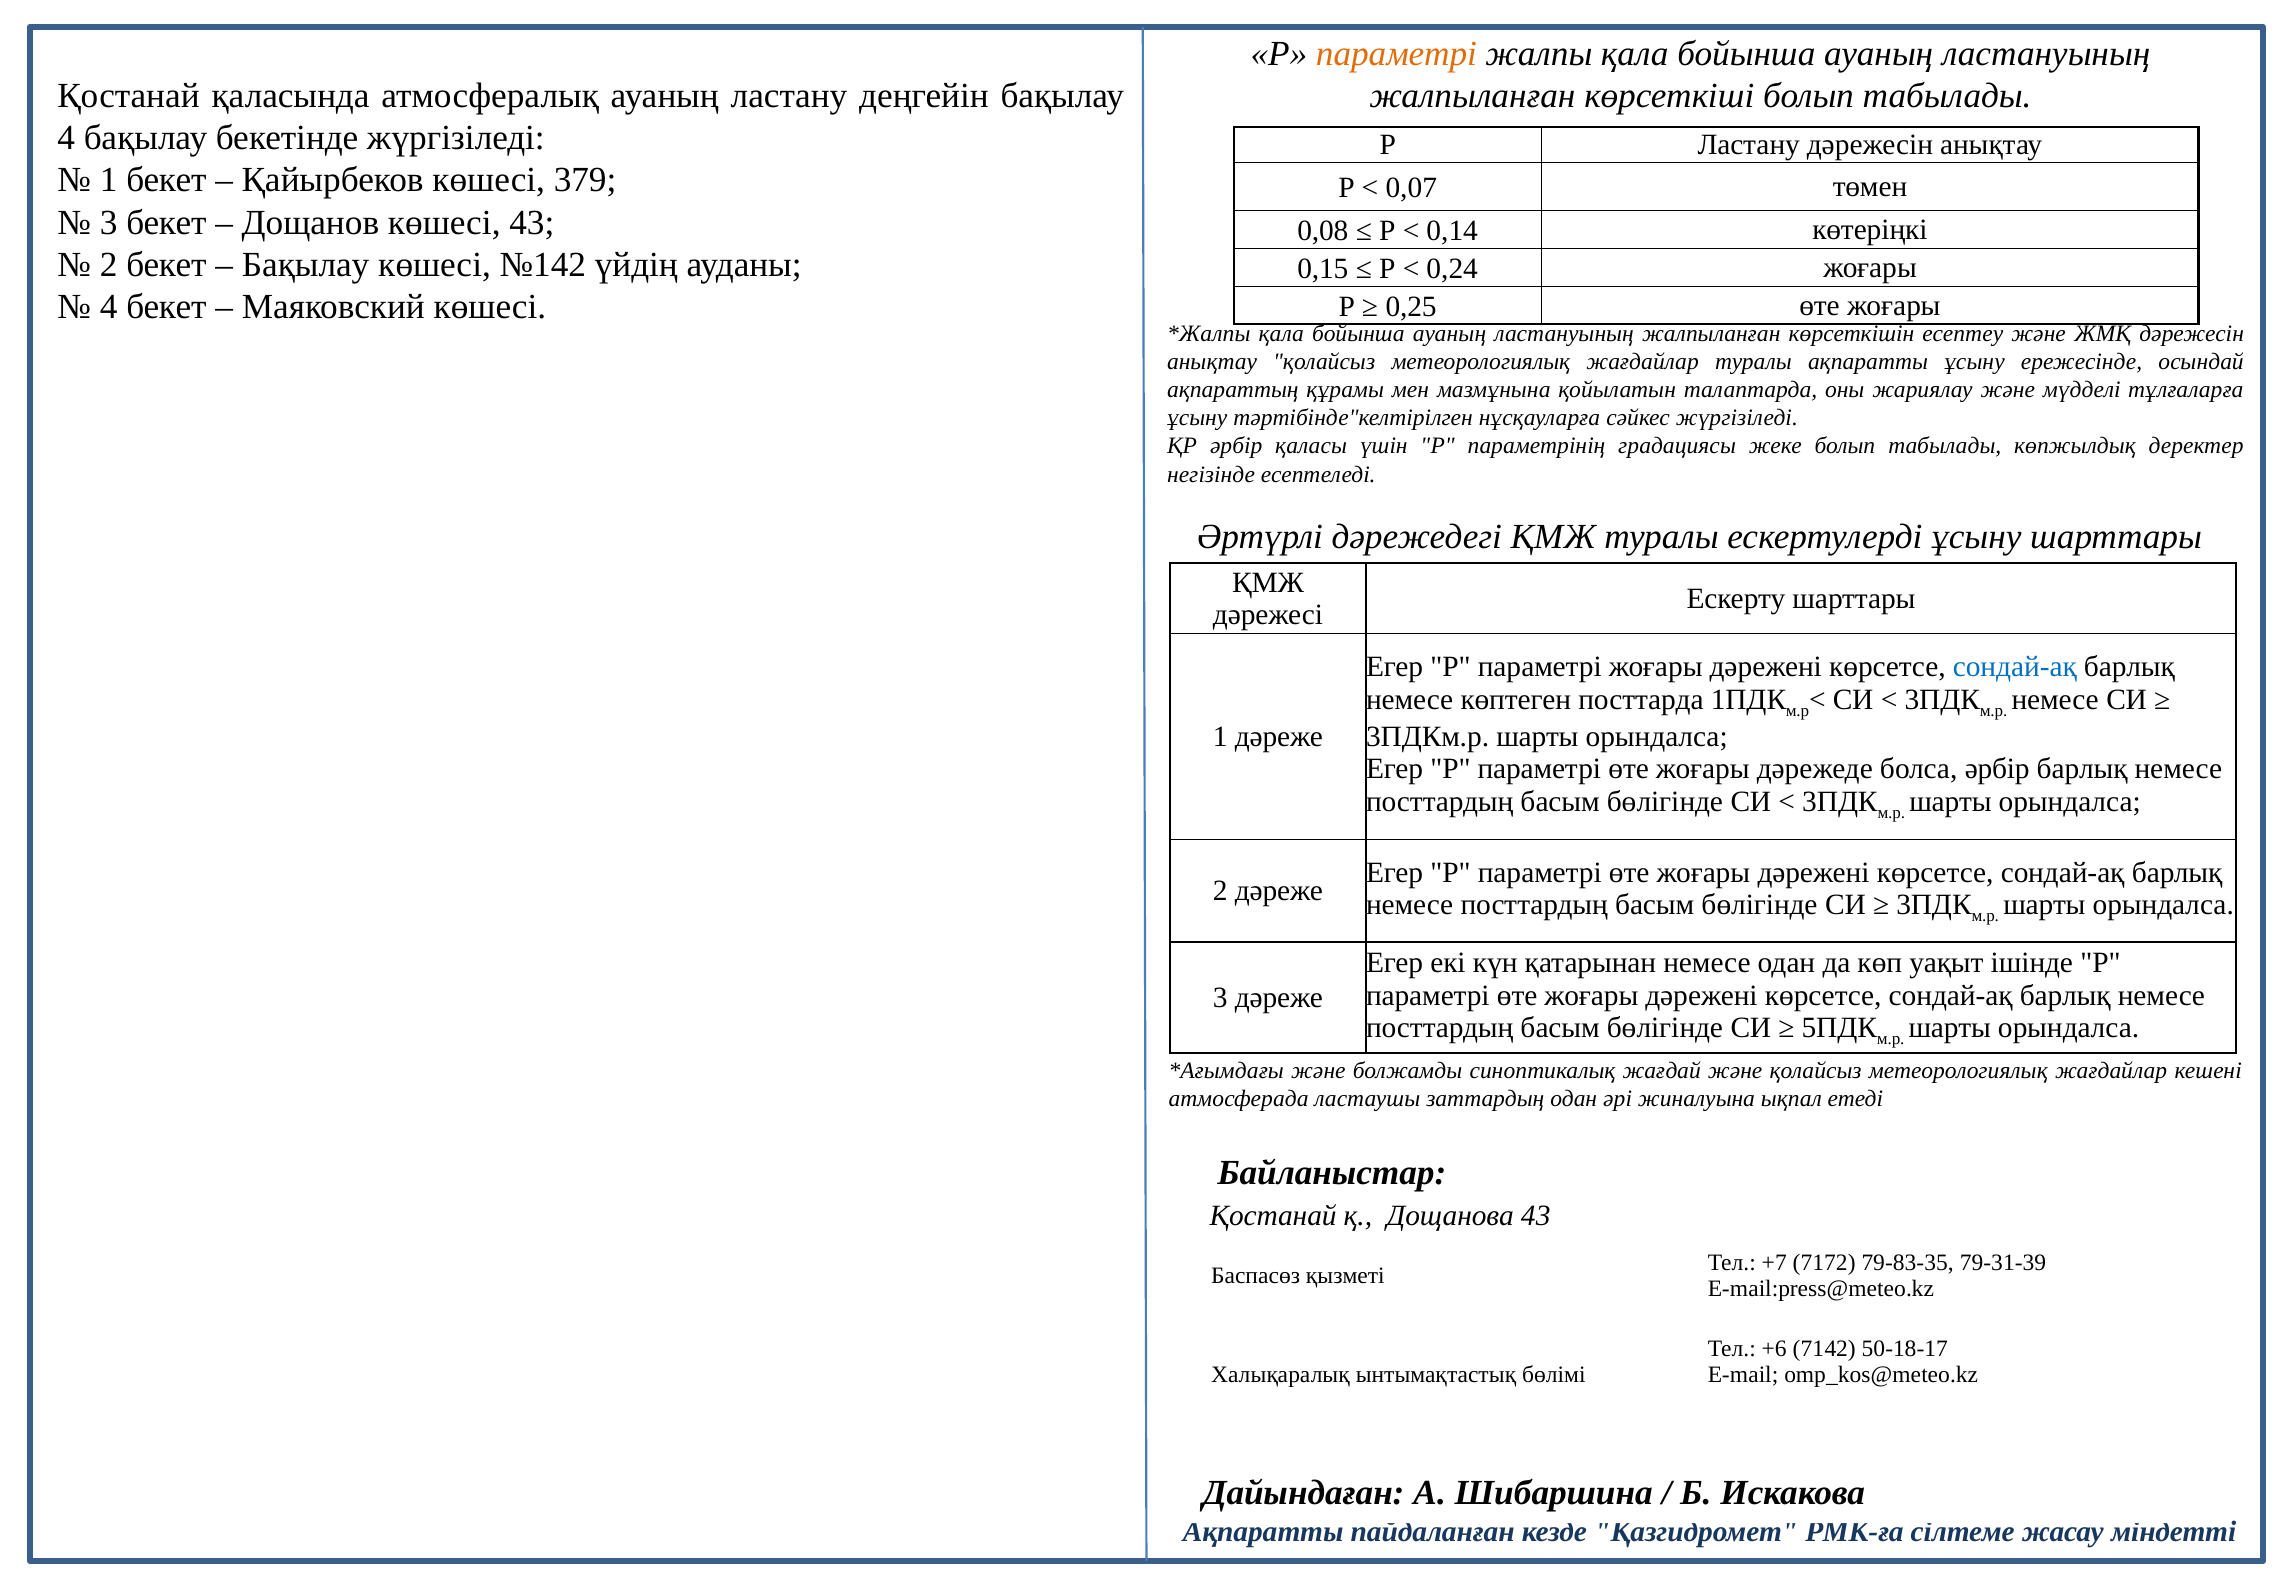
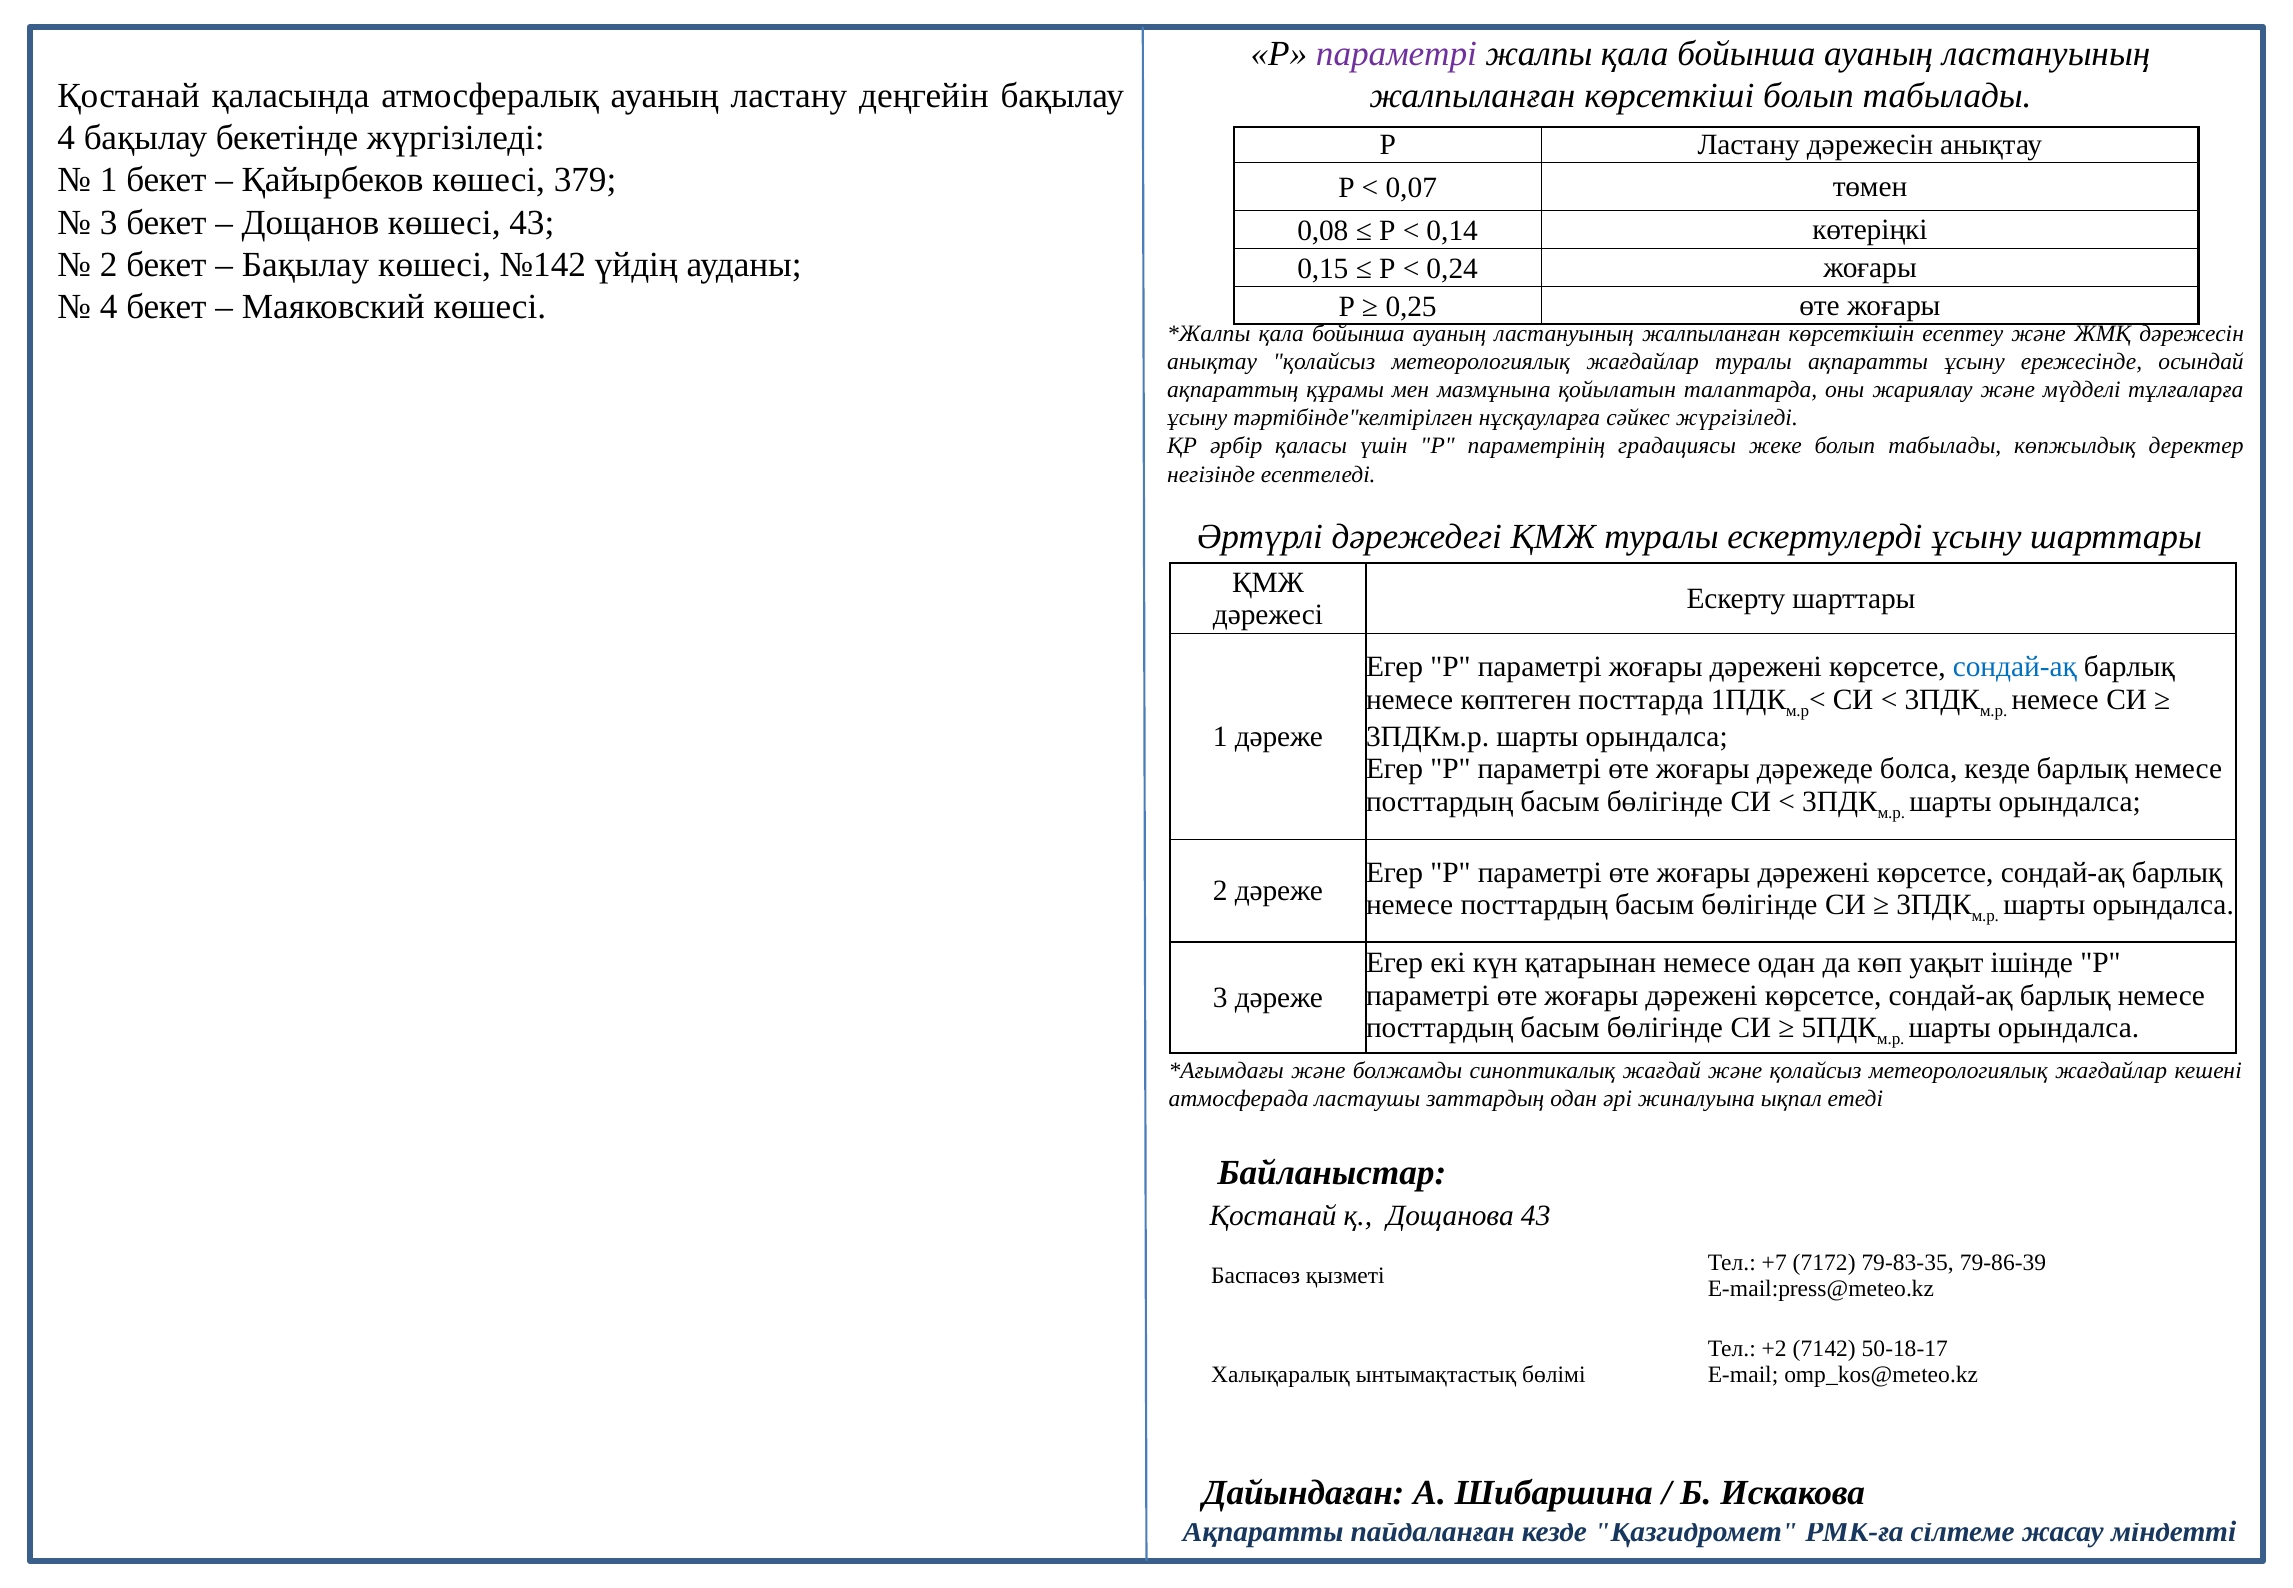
параметрі at (1396, 54) colour: orange -> purple
болса әрбір: әрбір -> кезде
79-31-39: 79-31-39 -> 79-86-39
+6: +6 -> +2
